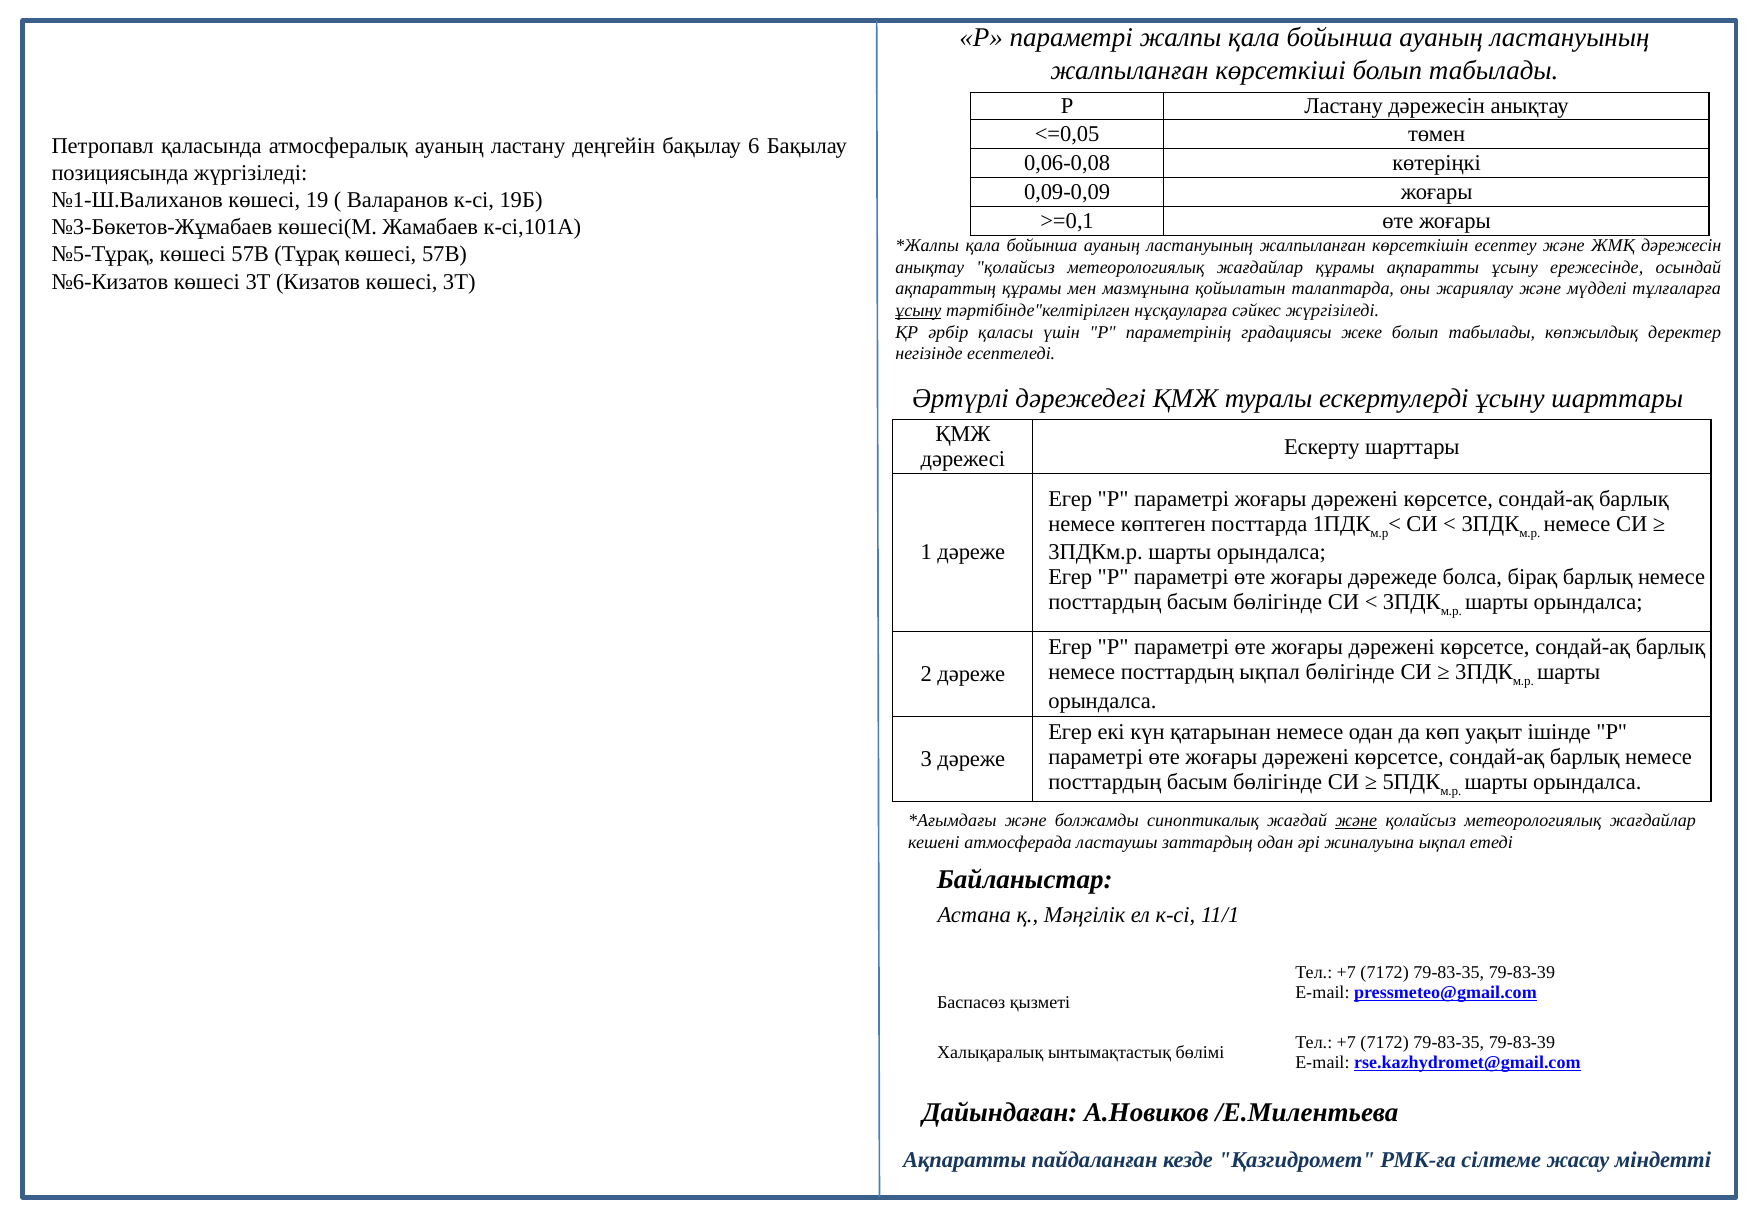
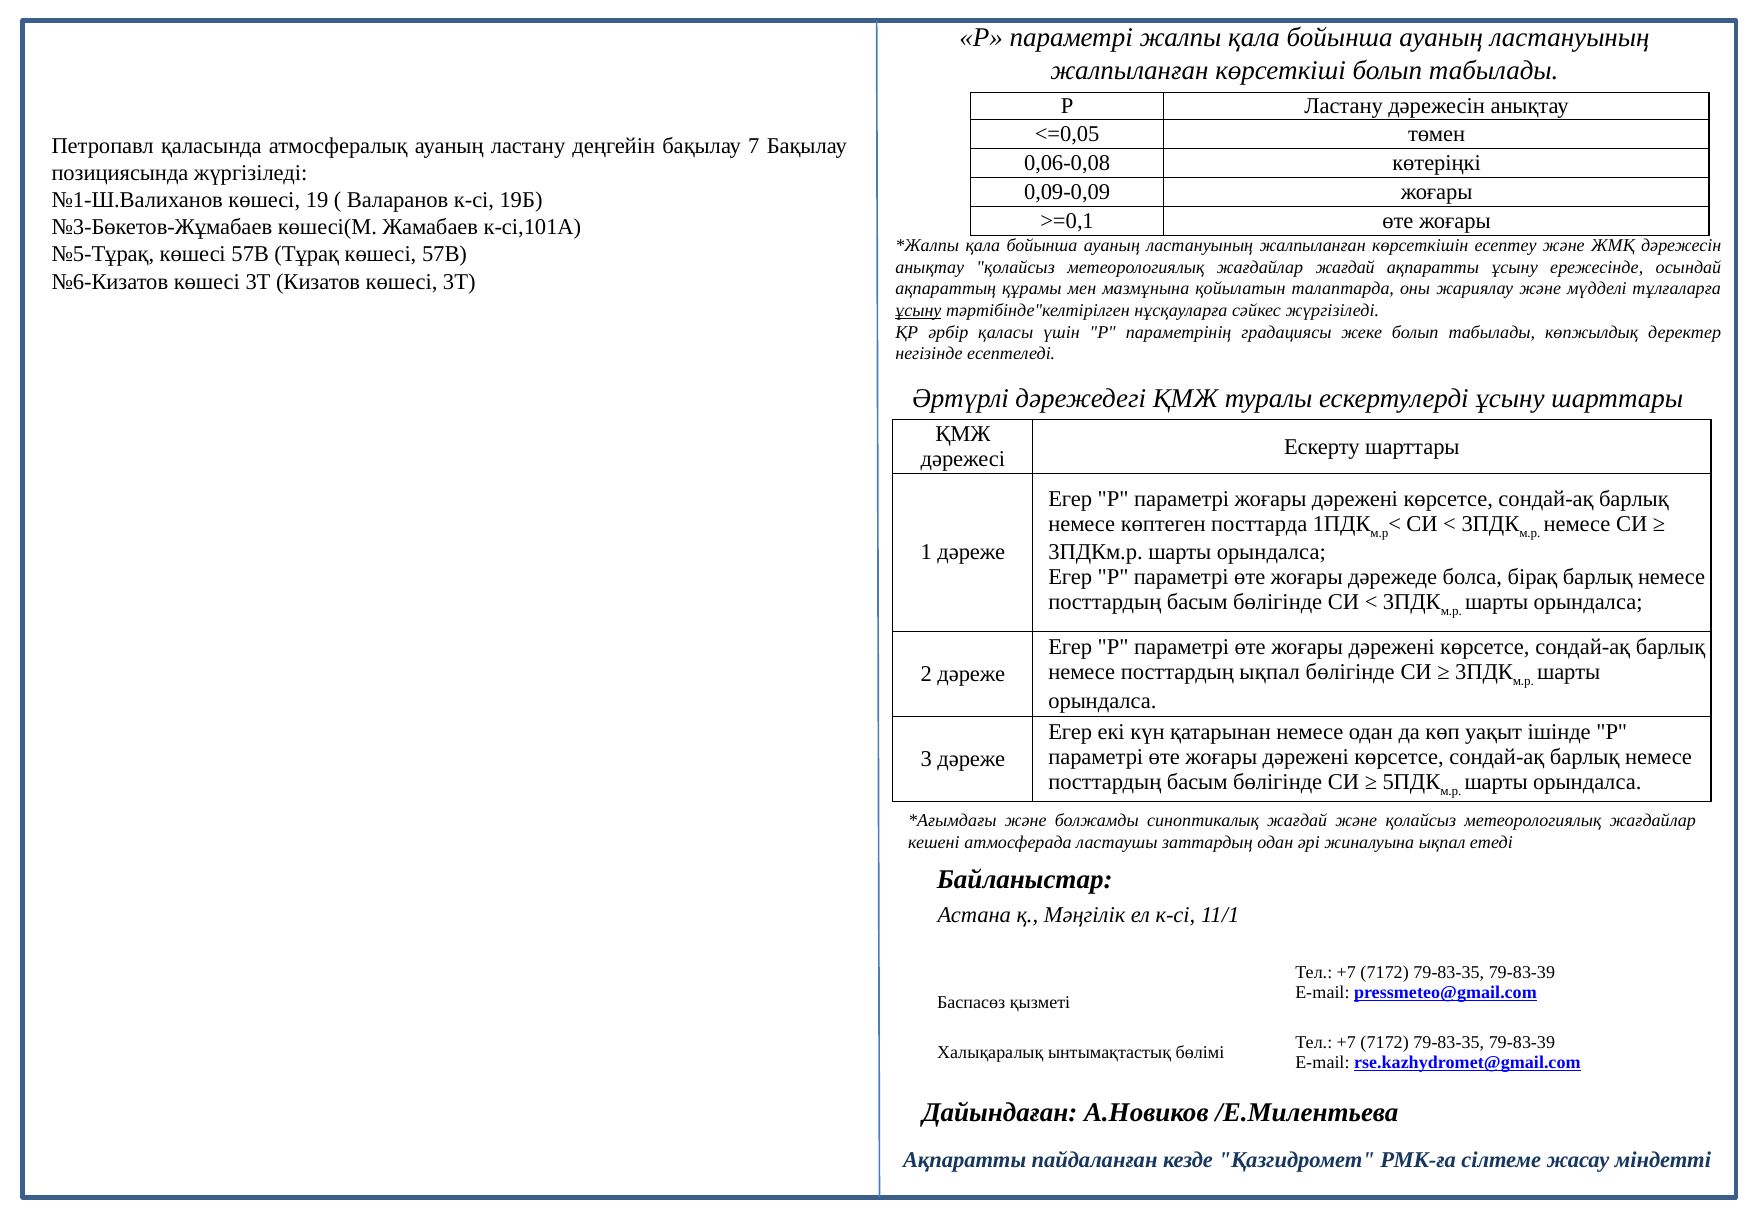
6: 6 -> 7
жағдайлар құрамы: құрамы -> жағдай
және at (1356, 821) underline: present -> none
